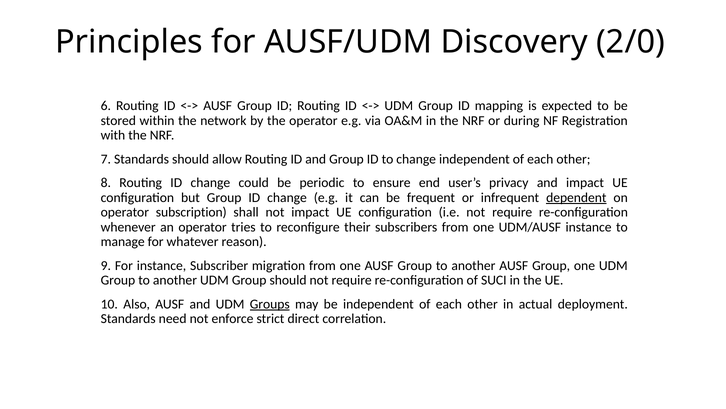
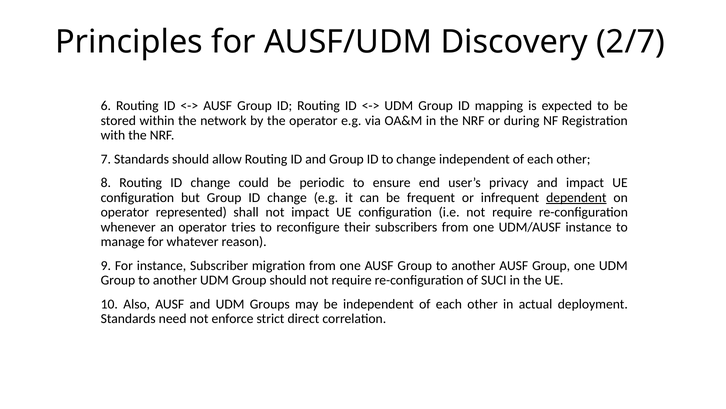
2/0: 2/0 -> 2/7
subscription: subscription -> represented
Groups underline: present -> none
